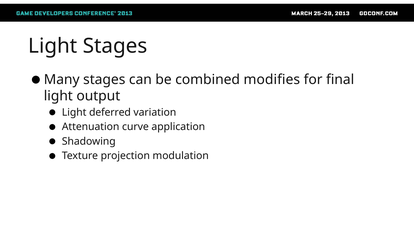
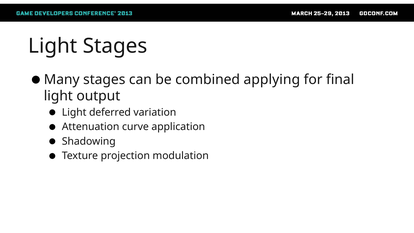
modifies: modifies -> applying
